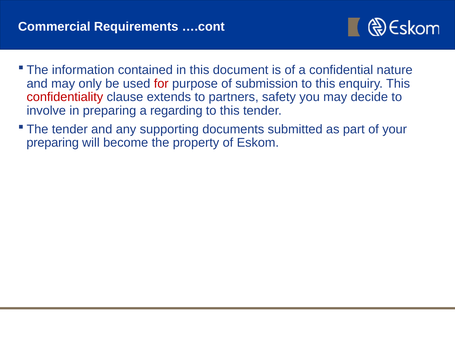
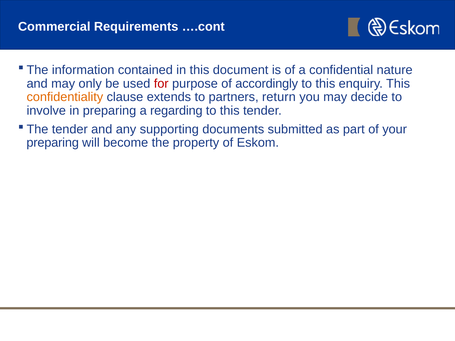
submission: submission -> accordingly
confidentiality colour: red -> orange
safety: safety -> return
